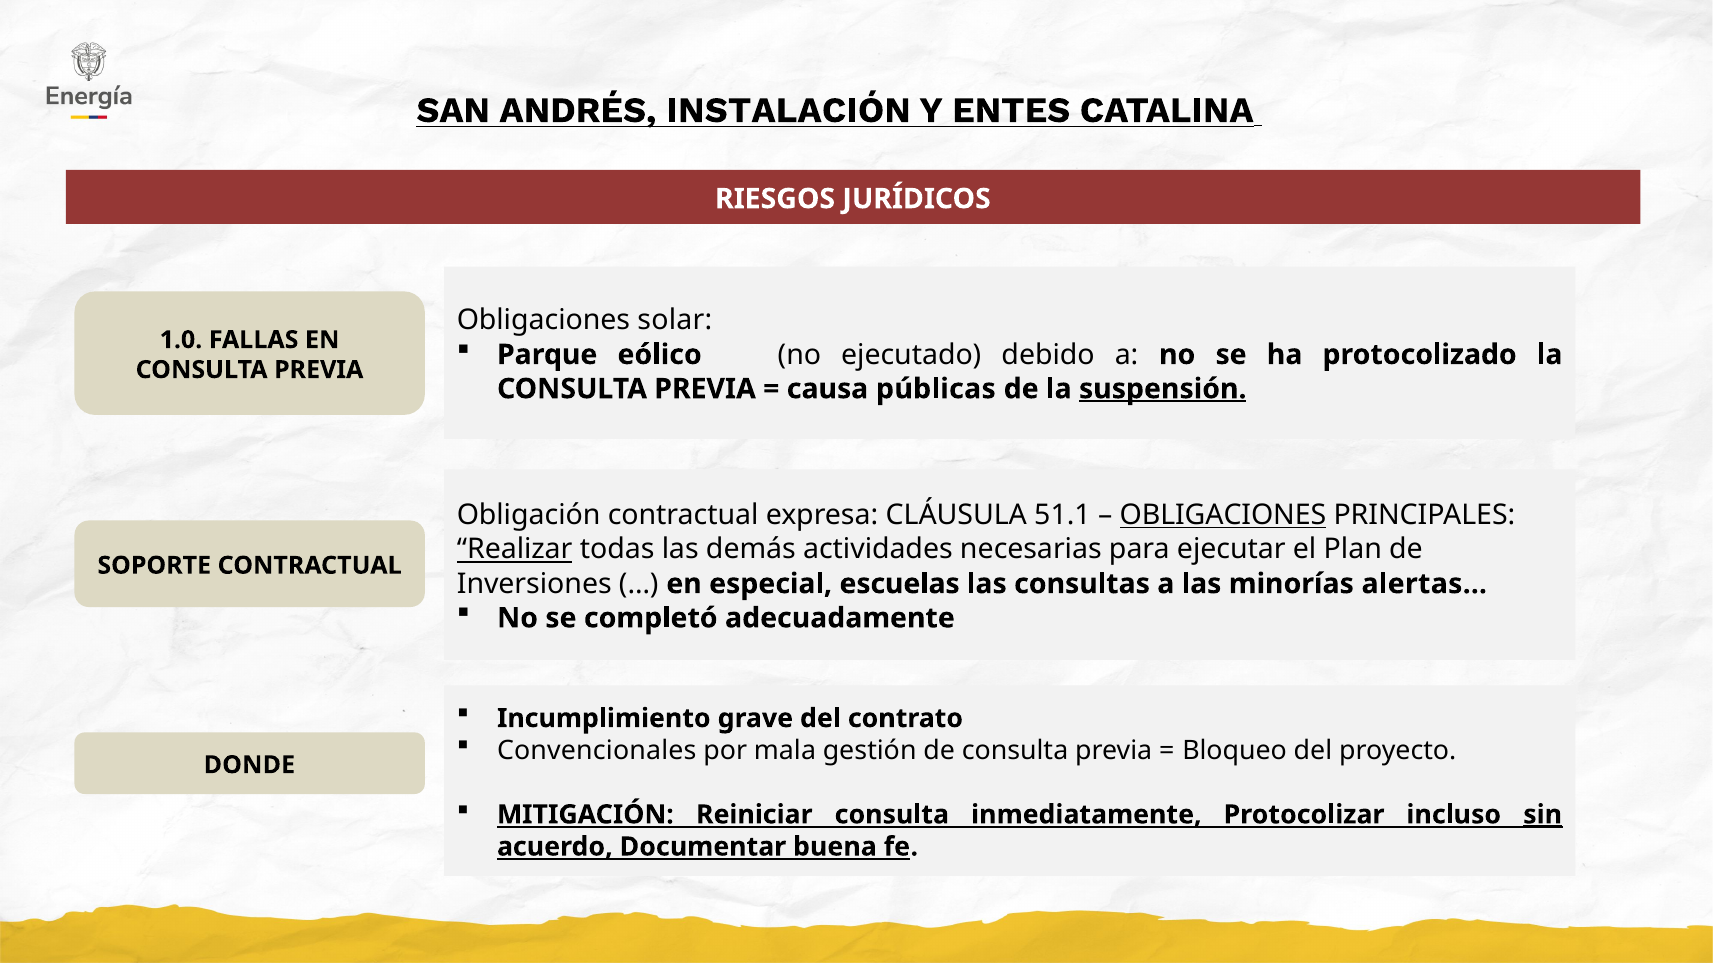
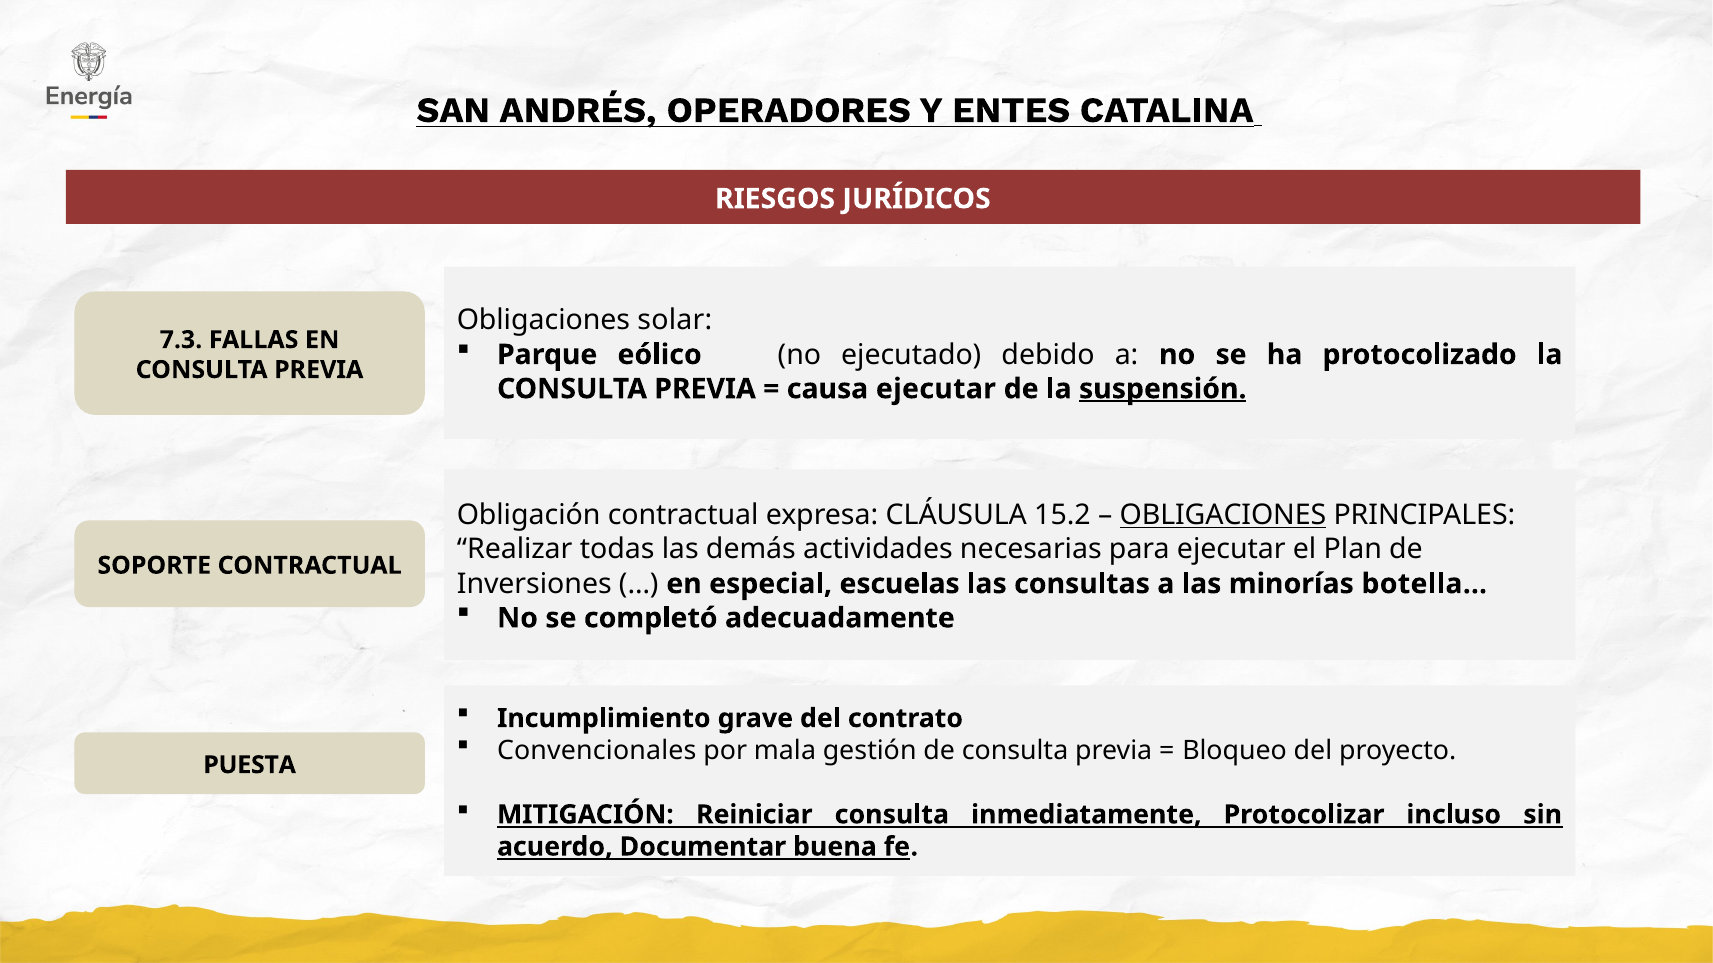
INSTALACIÓN: INSTALACIÓN -> OPERADORES
1.0: 1.0 -> 7.3
causa públicas: públicas -> ejecutar
51.1: 51.1 -> 15.2
Realizar underline: present -> none
alertas…: alertas… -> botella…
DONDE: DONDE -> PUESTA
sin underline: present -> none
